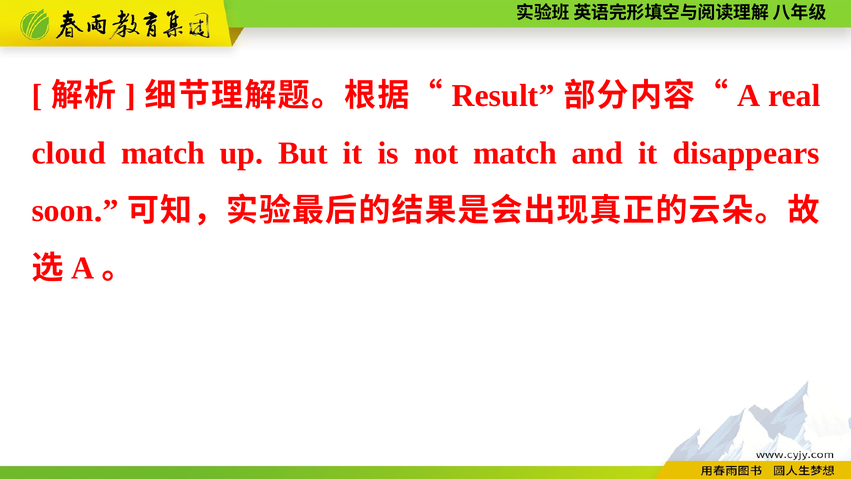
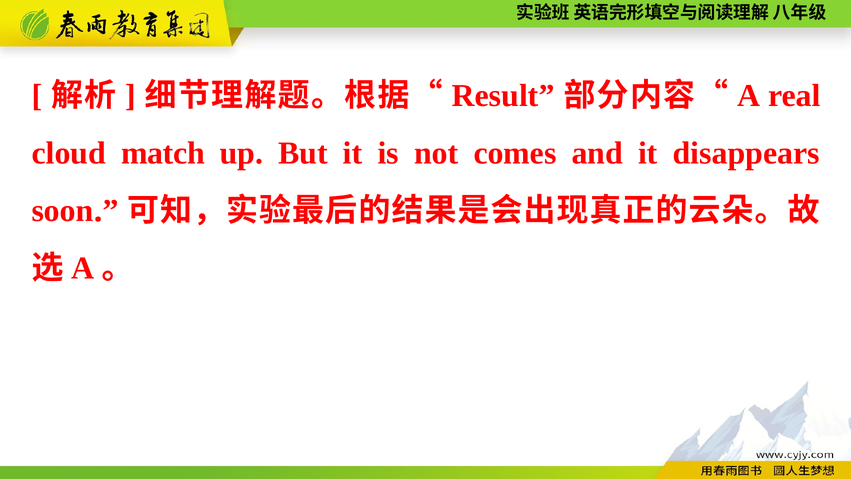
not match: match -> comes
